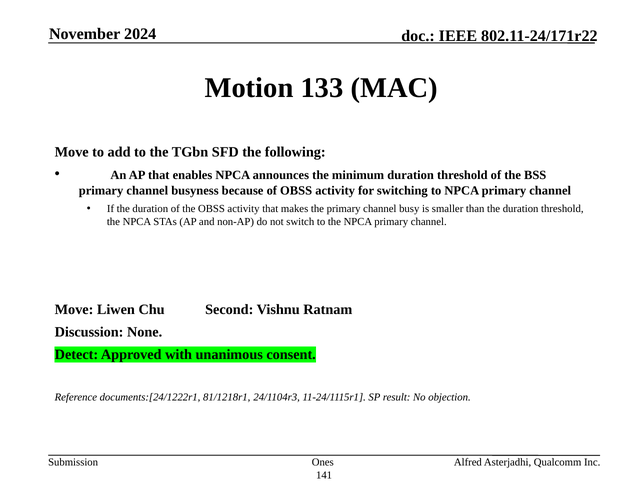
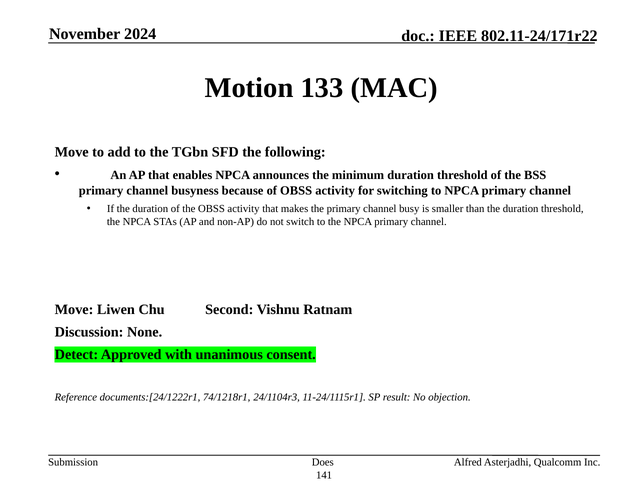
81/1218r1: 81/1218r1 -> 74/1218r1
Ones: Ones -> Does
